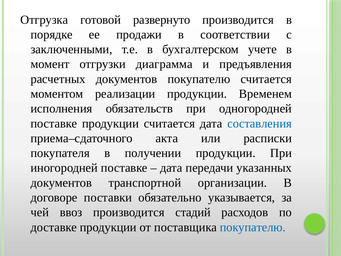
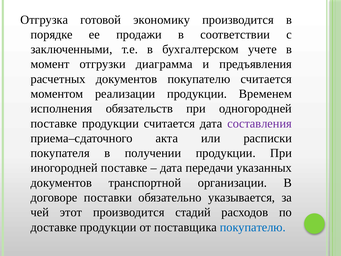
развернуто: развернуто -> экономику
составления colour: blue -> purple
ввоз: ввоз -> этот
